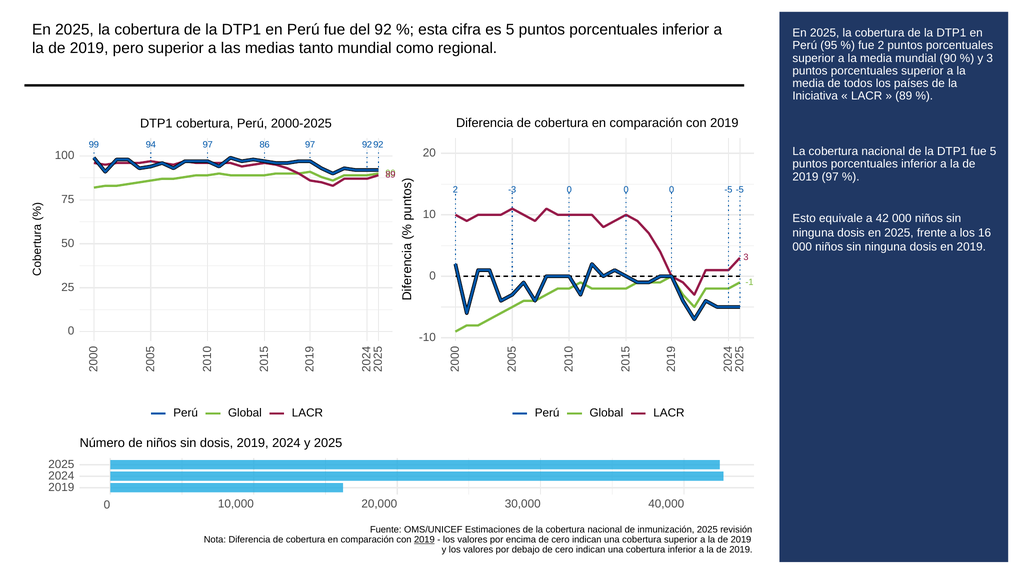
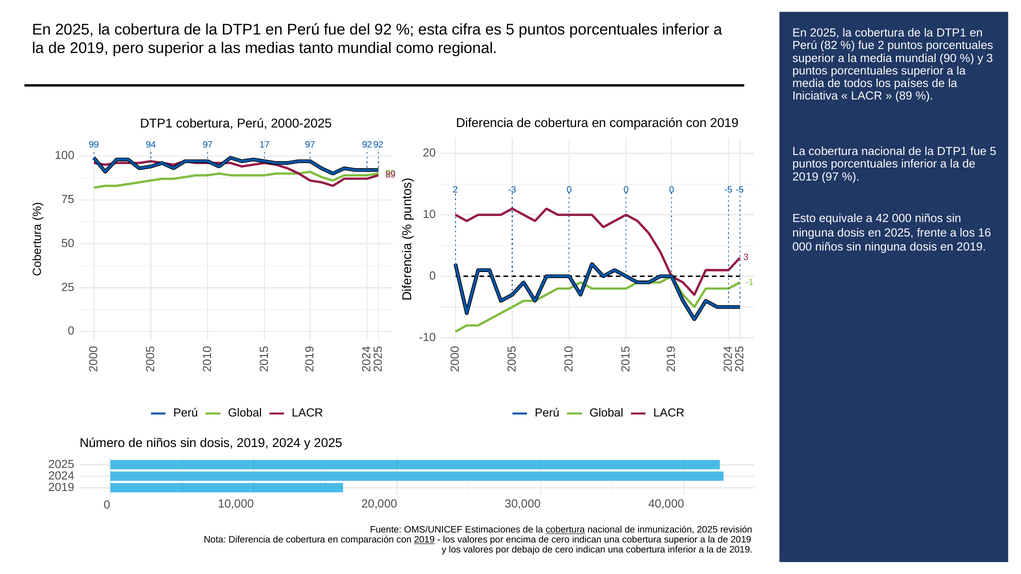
95: 95 -> 82
86: 86 -> 17
cobertura at (565, 530) underline: none -> present
